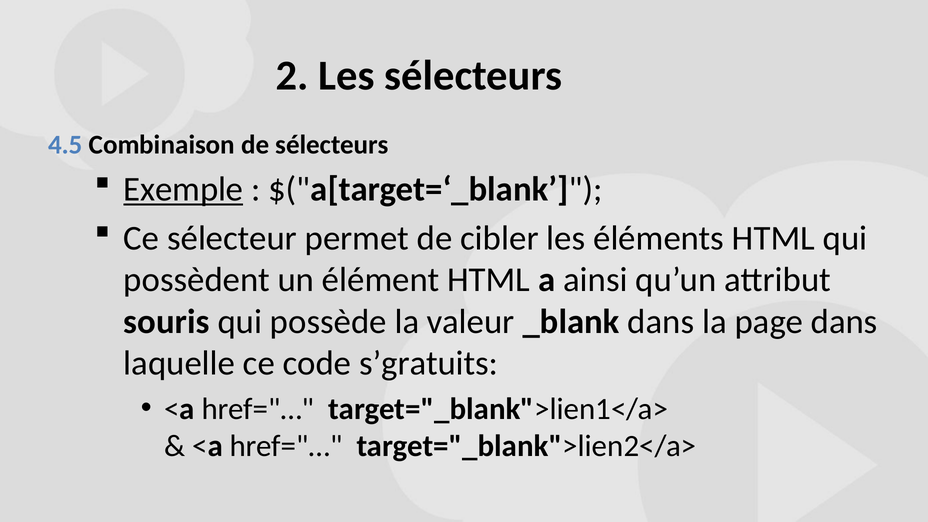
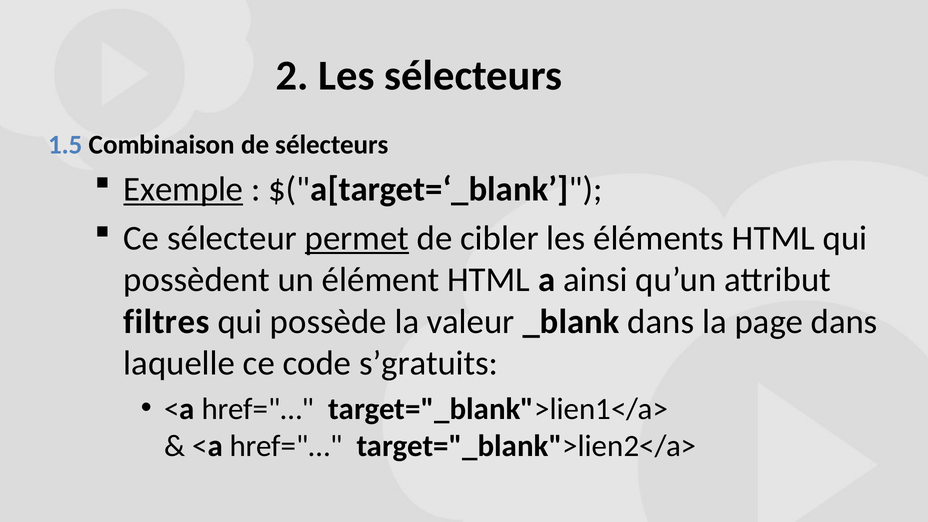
4.5: 4.5 -> 1.5
permet underline: none -> present
souris: souris -> filtres
